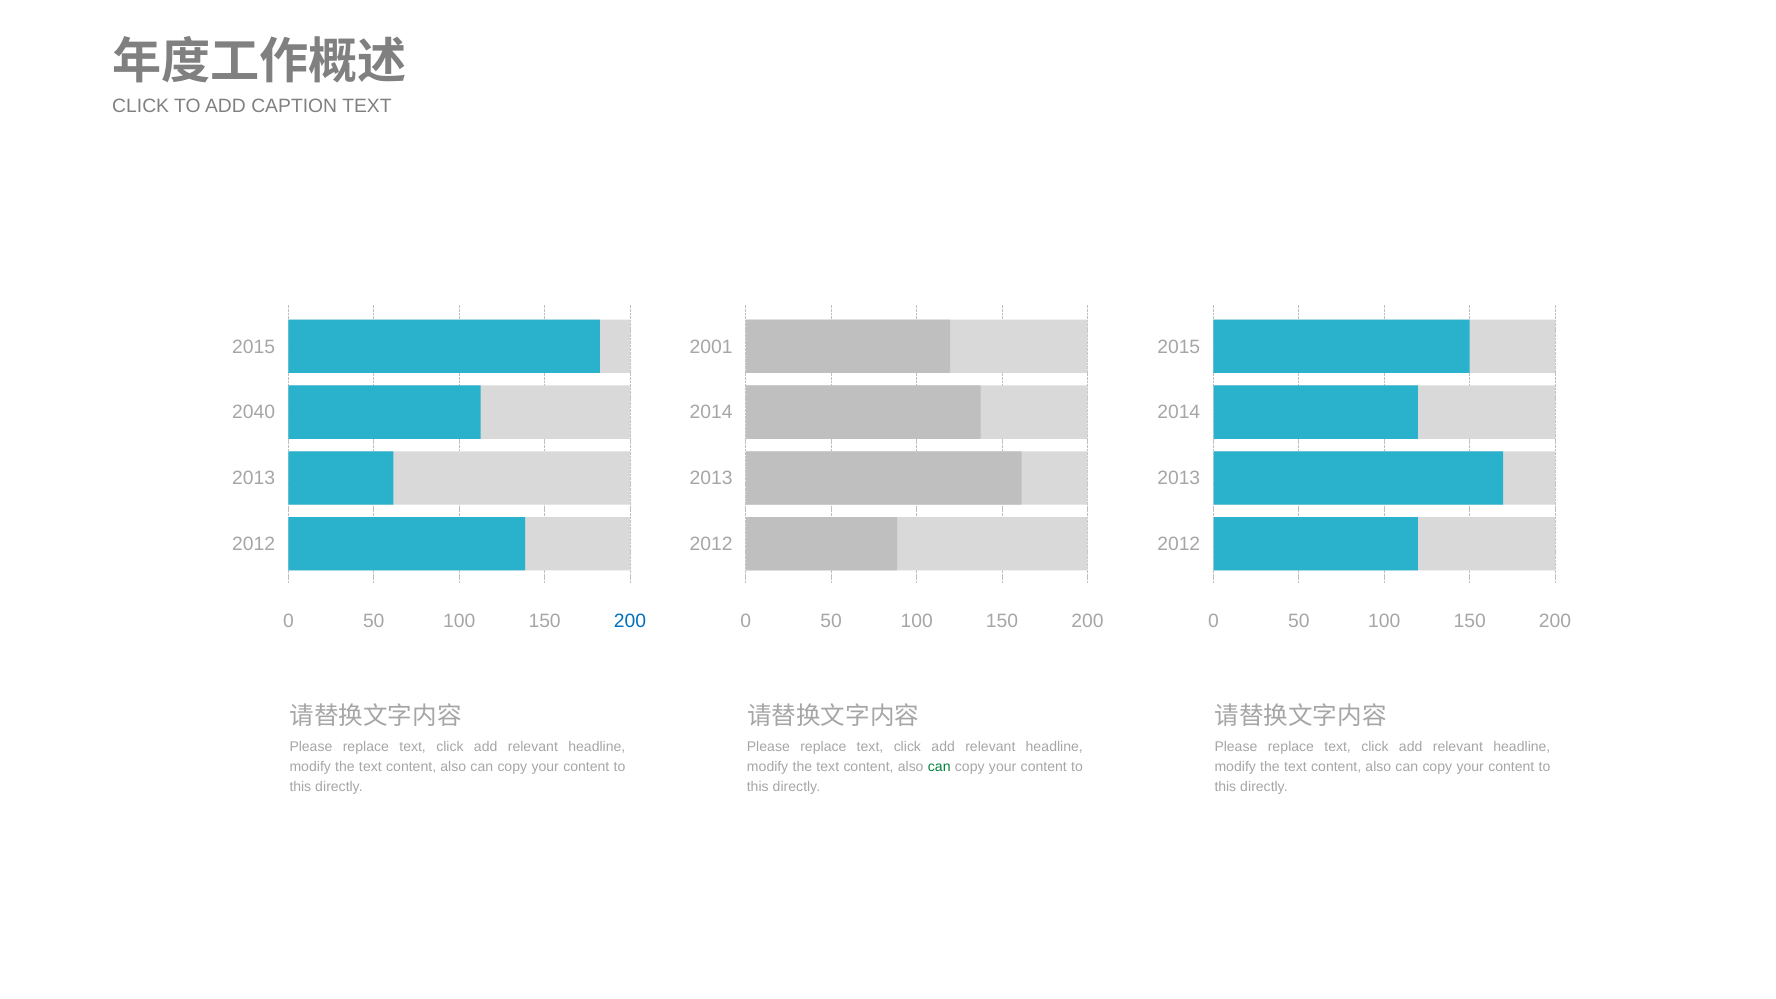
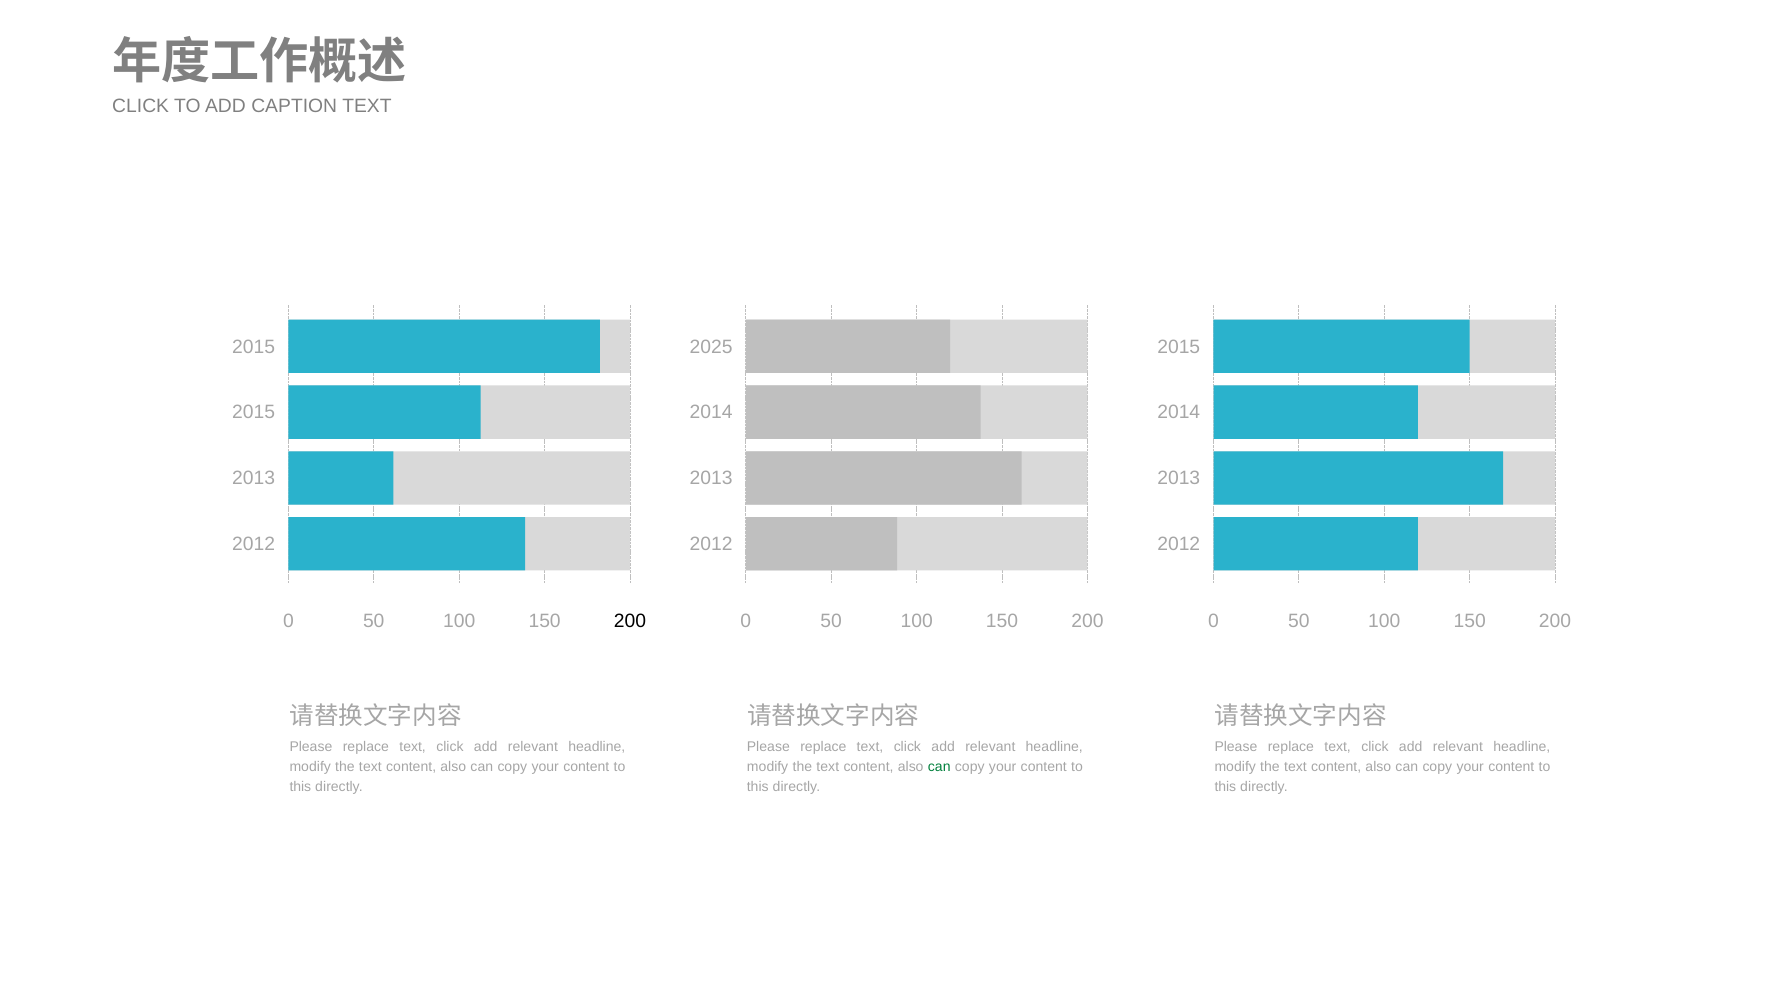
2001: 2001 -> 2025
2040 at (254, 413): 2040 -> 2015
200 at (630, 621) colour: blue -> black
